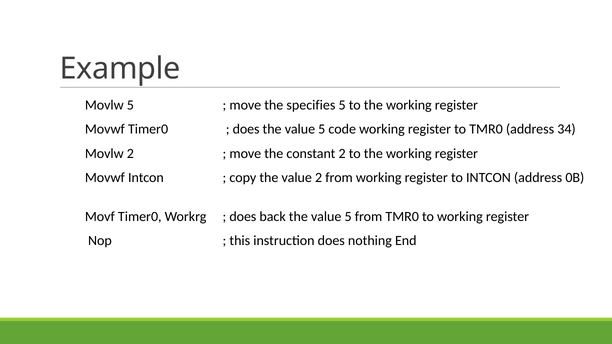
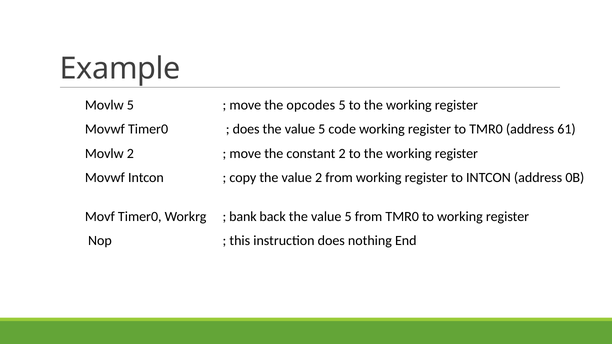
specifies: specifies -> opcodes
34: 34 -> 61
does at (243, 217): does -> bank
